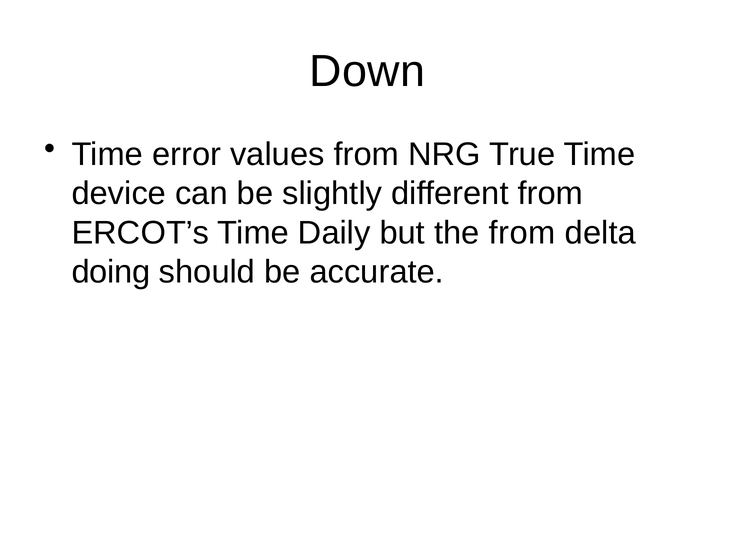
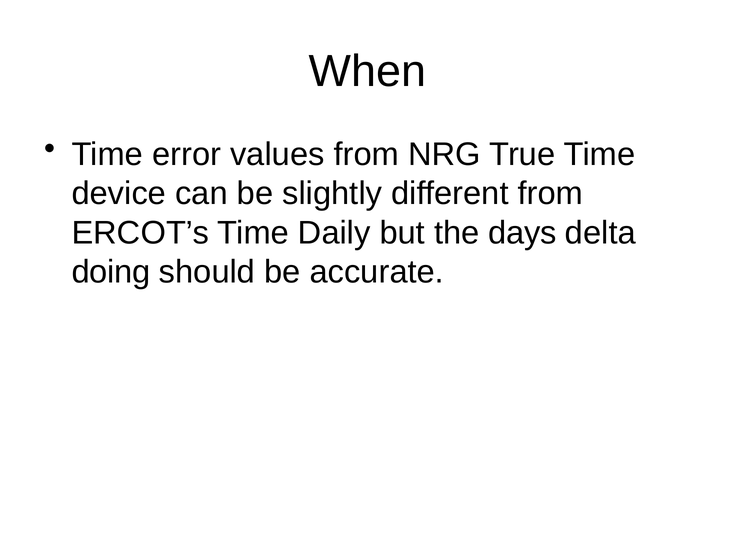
Down: Down -> When
the from: from -> days
